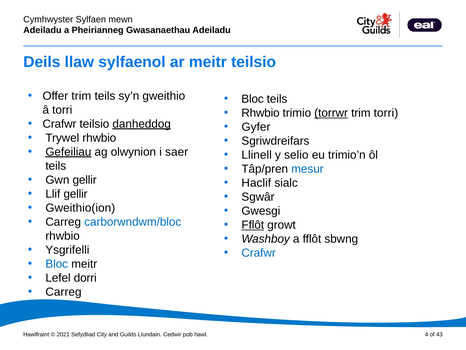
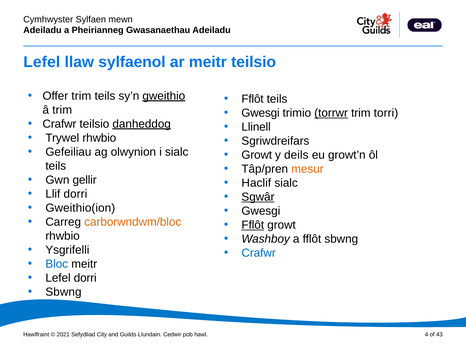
Deils at (42, 62): Deils -> Lefel
gweithio underline: none -> present
Bloc at (253, 99): Bloc -> Fflôt
â torri: torri -> trim
Rhwbio at (261, 113): Rhwbio -> Gwesgi
Gyfer: Gyfer -> Llinell
Gefeiliau underline: present -> none
i saer: saer -> sialc
Llinell at (257, 155): Llinell -> Growt
selio: selio -> deils
trimio’n: trimio’n -> growt’n
mesur colour: blue -> orange
Llif gellir: gellir -> dorri
Sgwâr underline: none -> present
carborwndwm/bloc colour: blue -> orange
Carreg at (63, 291): Carreg -> Sbwng
